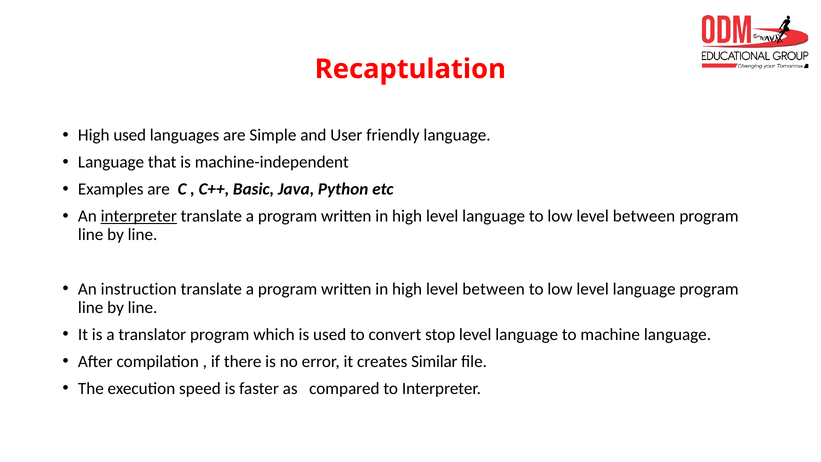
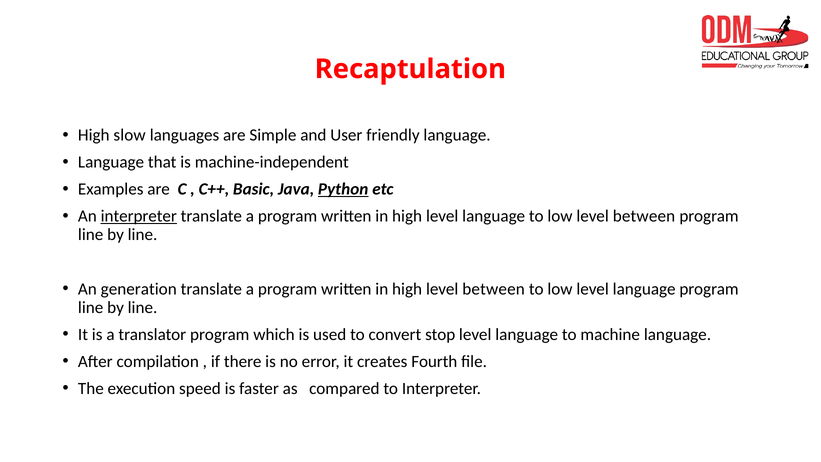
High used: used -> slow
Python underline: none -> present
instruction: instruction -> generation
Similar: Similar -> Fourth
